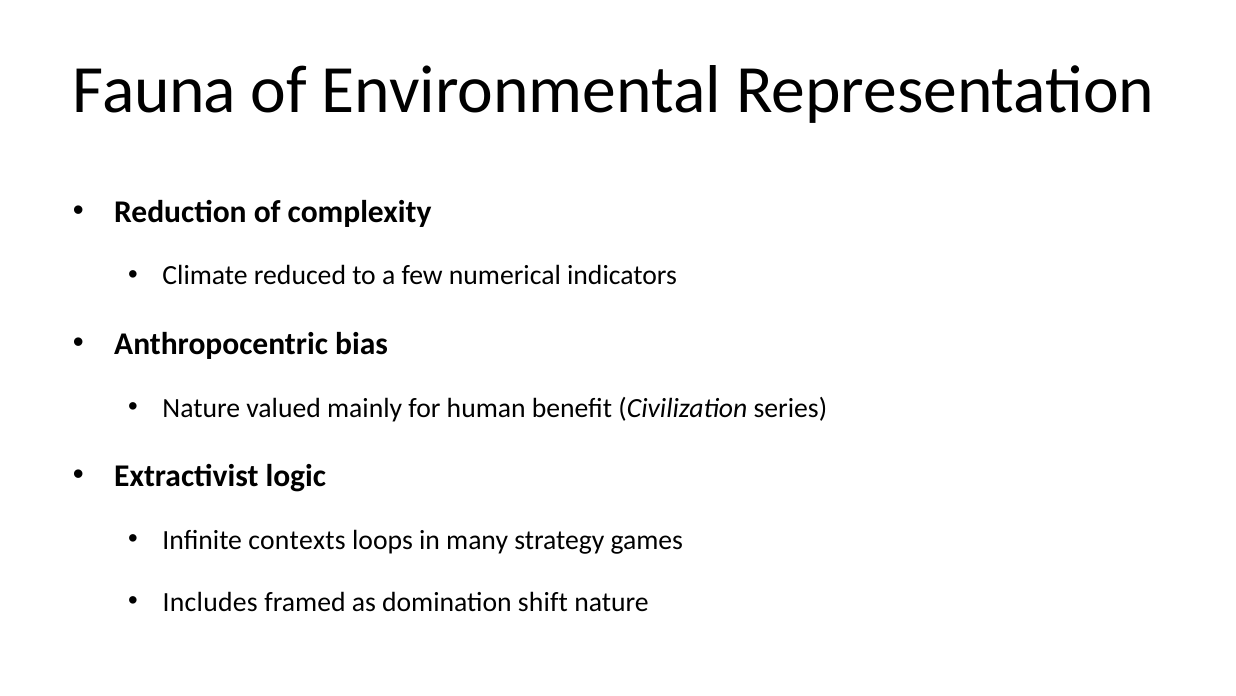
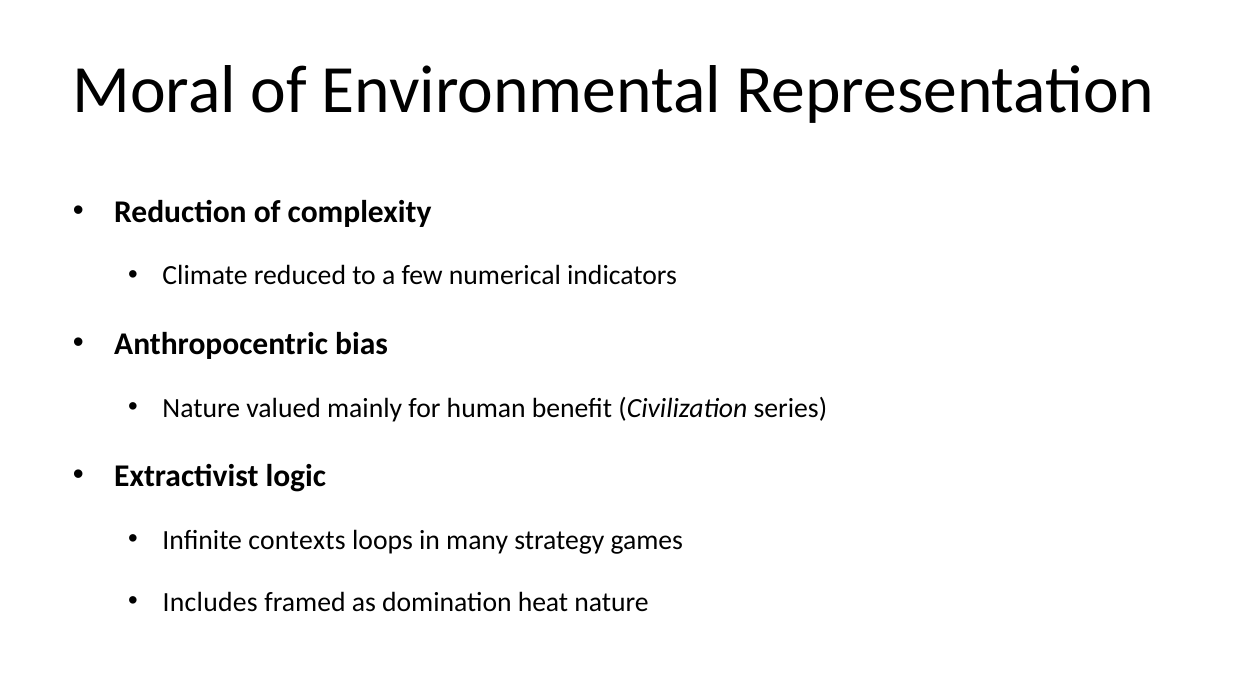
Fauna: Fauna -> Moral
shift: shift -> heat
